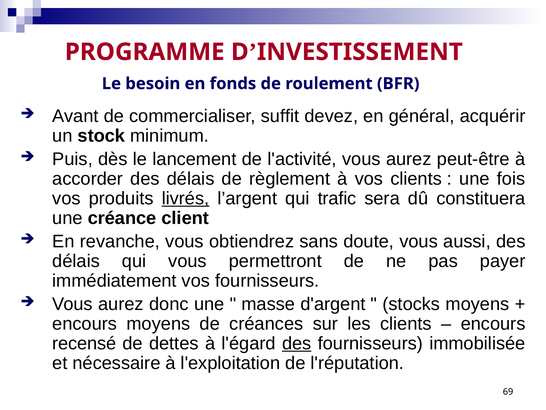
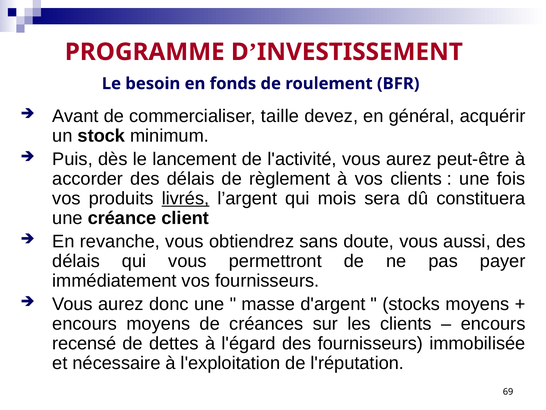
suffit: suffit -> taille
trafic: trafic -> mois
des at (297, 343) underline: present -> none
